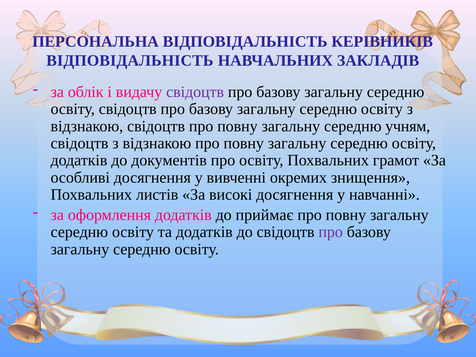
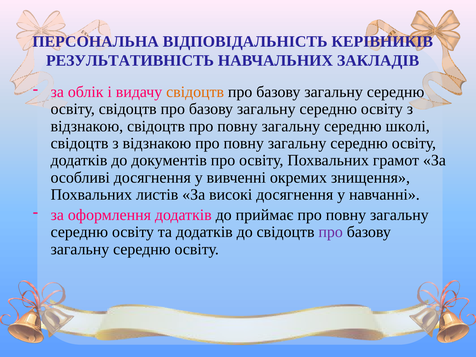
ВІДПОВІДАЛЬНІСТЬ at (130, 61): ВІДПОВІДАЛЬНІСТЬ -> РЕЗУЛЬТАТИВНІСТЬ
свідоцтв at (195, 92) colour: purple -> orange
учням: учням -> школі
